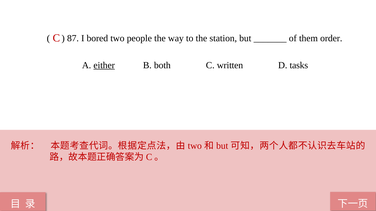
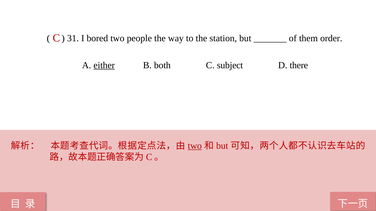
87: 87 -> 31
written: written -> subject
tasks: tasks -> there
two at (195, 146) underline: none -> present
